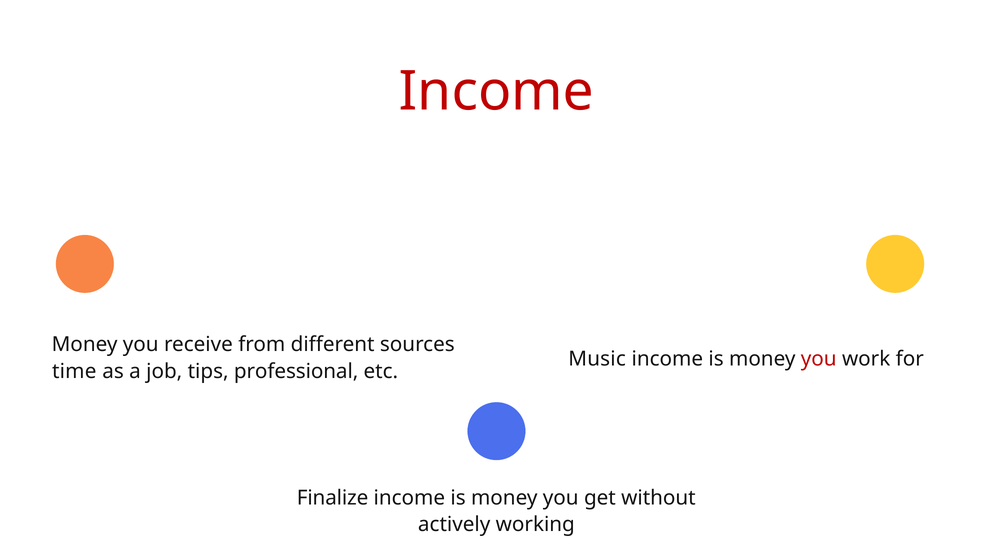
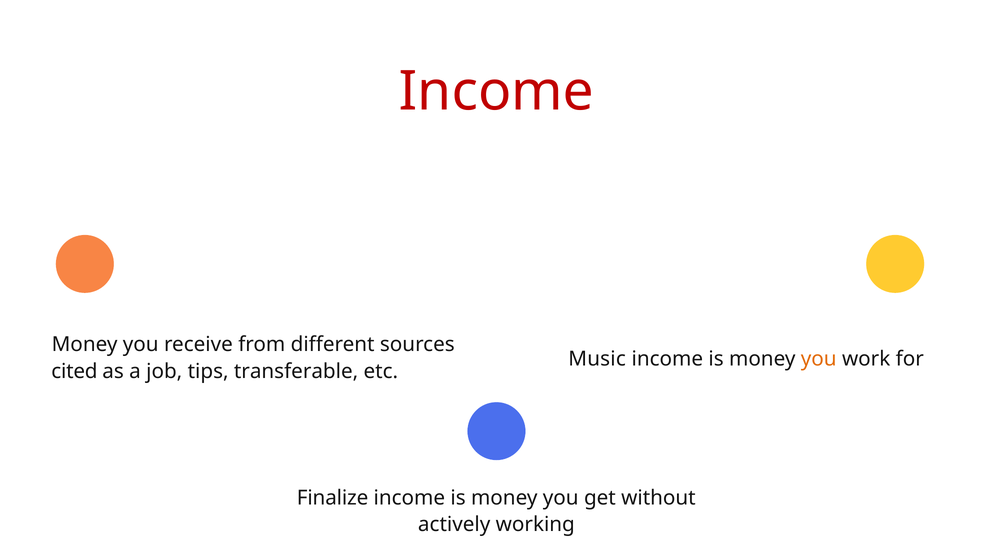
you at (819, 359) colour: red -> orange
time: time -> cited
professional: professional -> transferable
